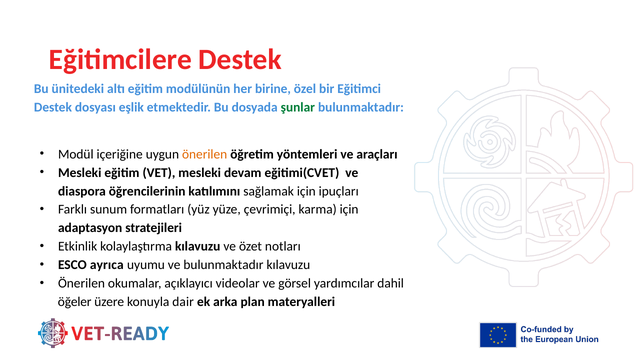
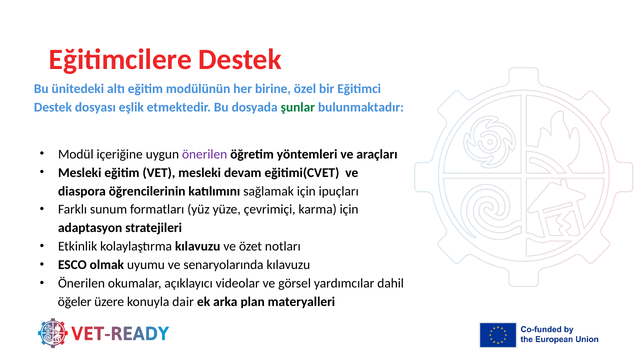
önerilen at (205, 154) colour: orange -> purple
ayrıca: ayrıca -> olmak
ve bulunmaktadır: bulunmaktadır -> senaryolarında
